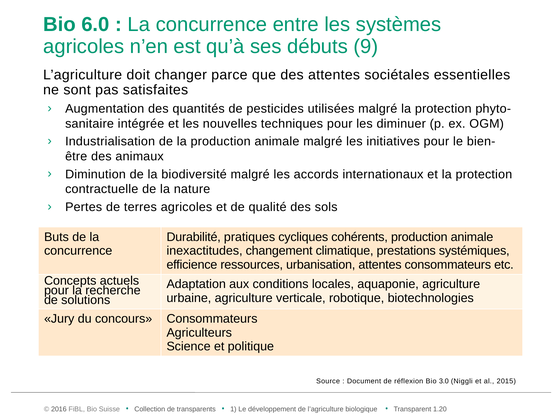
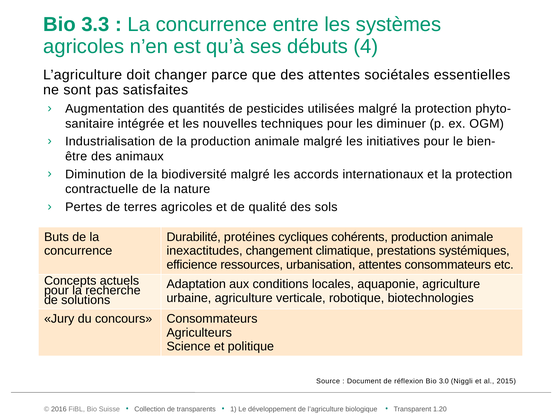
6.0: 6.0 -> 3.3
9: 9 -> 4
pratiques: pratiques -> protéines
